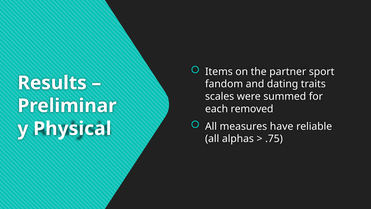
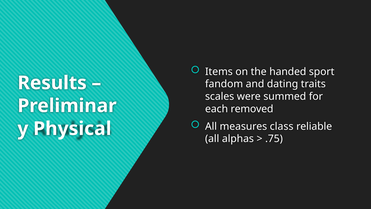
partner: partner -> handed
have: have -> class
